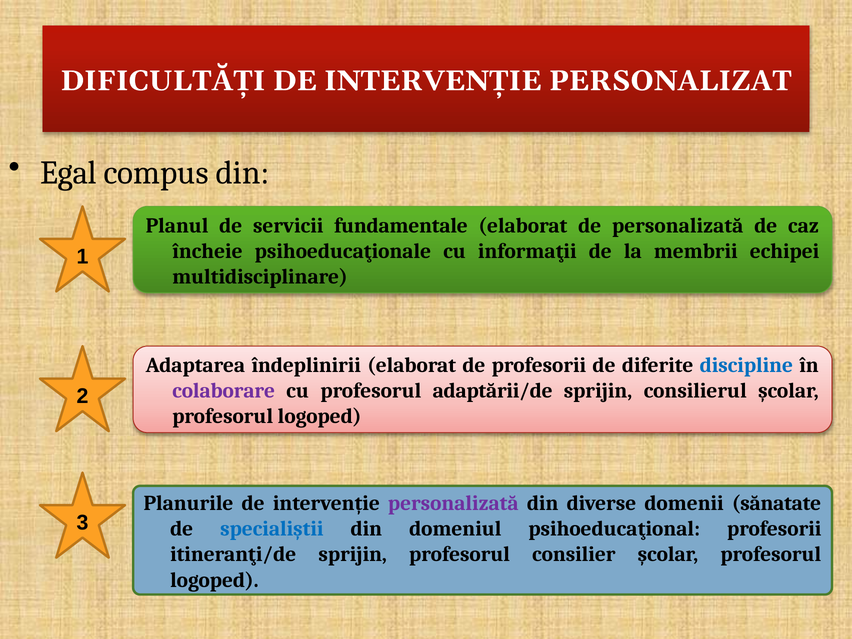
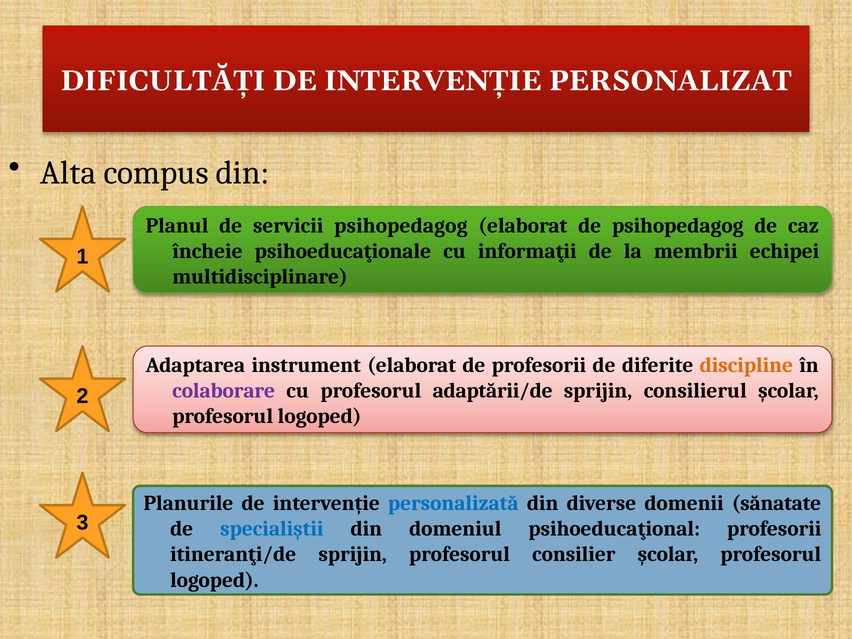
Egal: Egal -> Alta
servicii fundamentale: fundamentale -> psihopedagog
de personalizată: personalizată -> psihopedagog
îndeplinirii: îndeplinirii -> instrument
discipline colour: blue -> orange
personalizată at (453, 503) colour: purple -> blue
